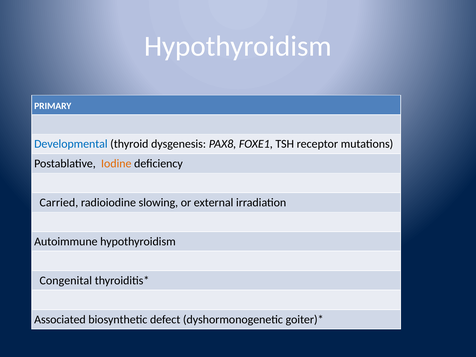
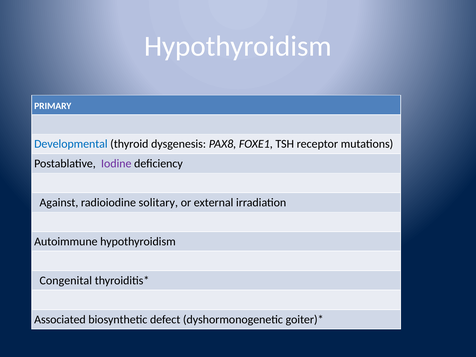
Iodine colour: orange -> purple
Carried: Carried -> Against
slowing: slowing -> solitary
